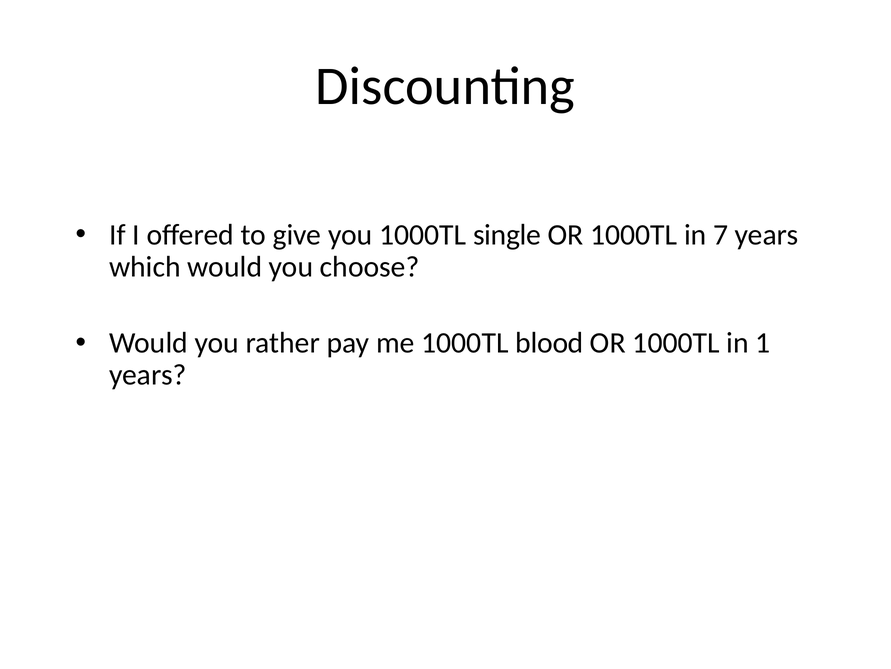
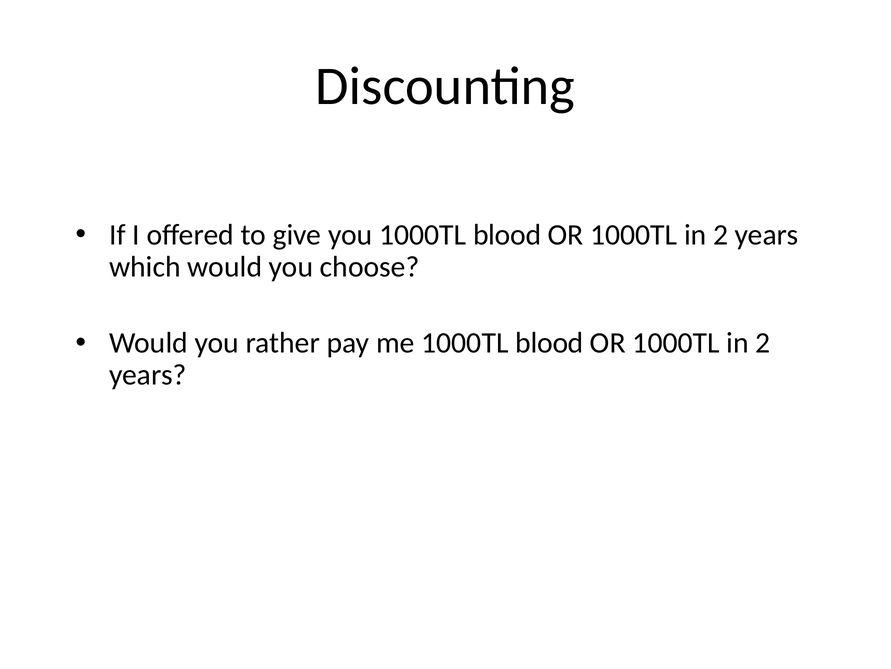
you 1000TL single: single -> blood
7 at (721, 235): 7 -> 2
1 at (763, 343): 1 -> 2
